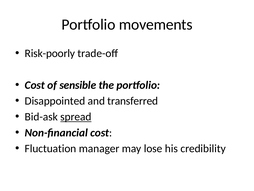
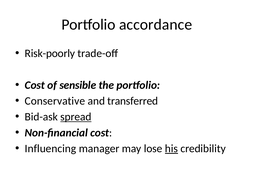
movements: movements -> accordance
Disappointed: Disappointed -> Conservative
Fluctuation: Fluctuation -> Influencing
his underline: none -> present
